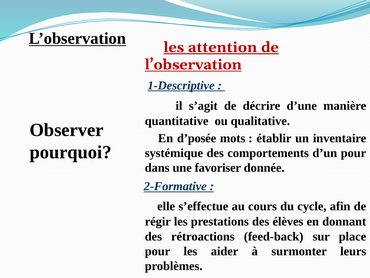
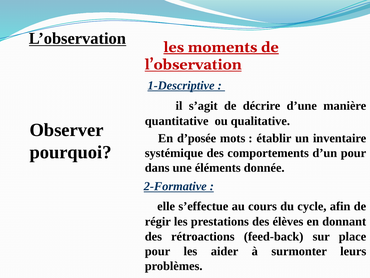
attention: attention -> moments
favoriser: favoriser -> éléments
